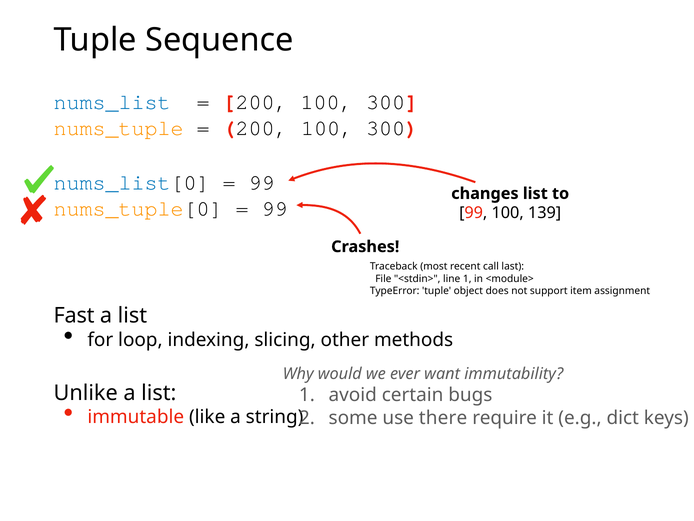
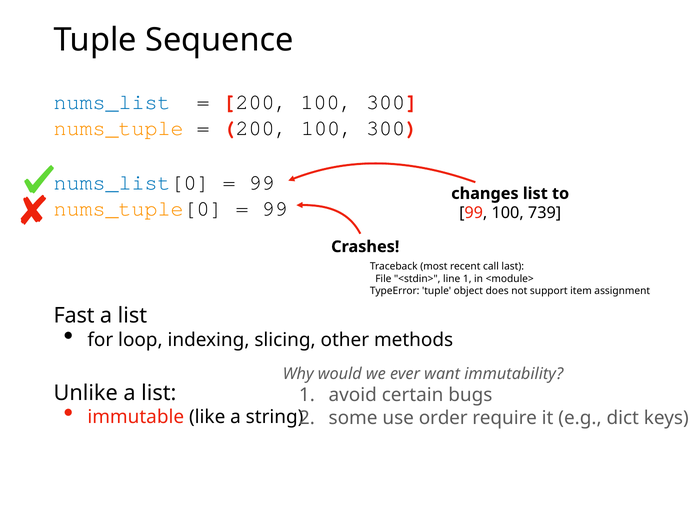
139: 139 -> 739
there: there -> order
